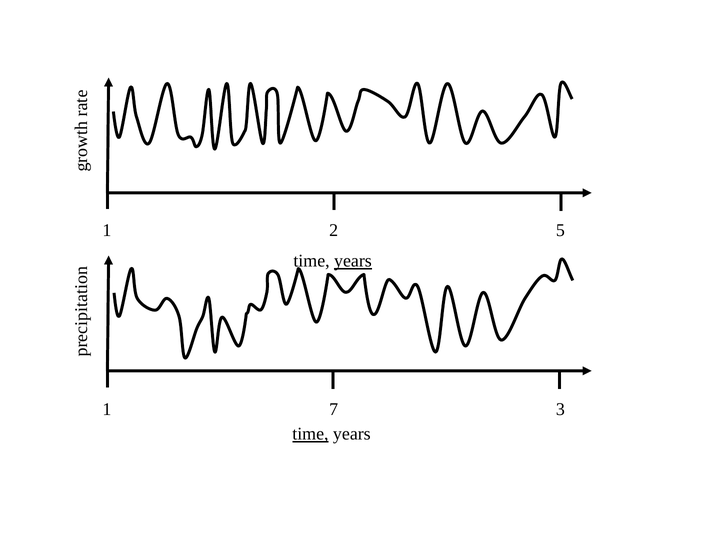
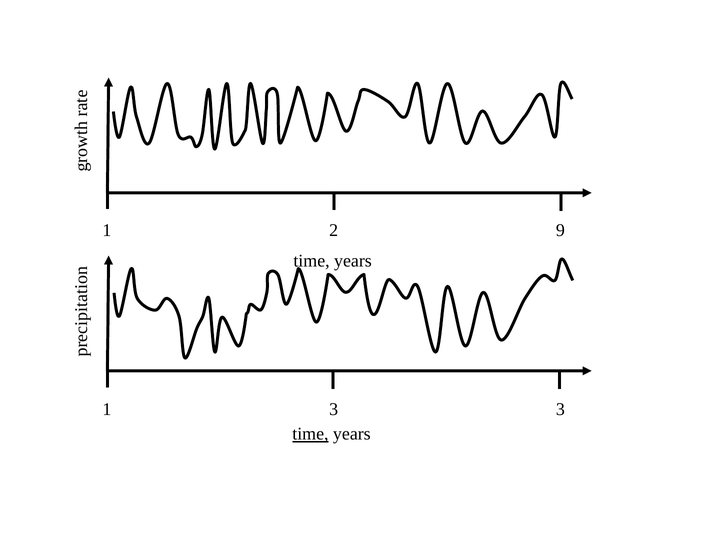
5: 5 -> 9
years at (353, 261) underline: present -> none
1 7: 7 -> 3
